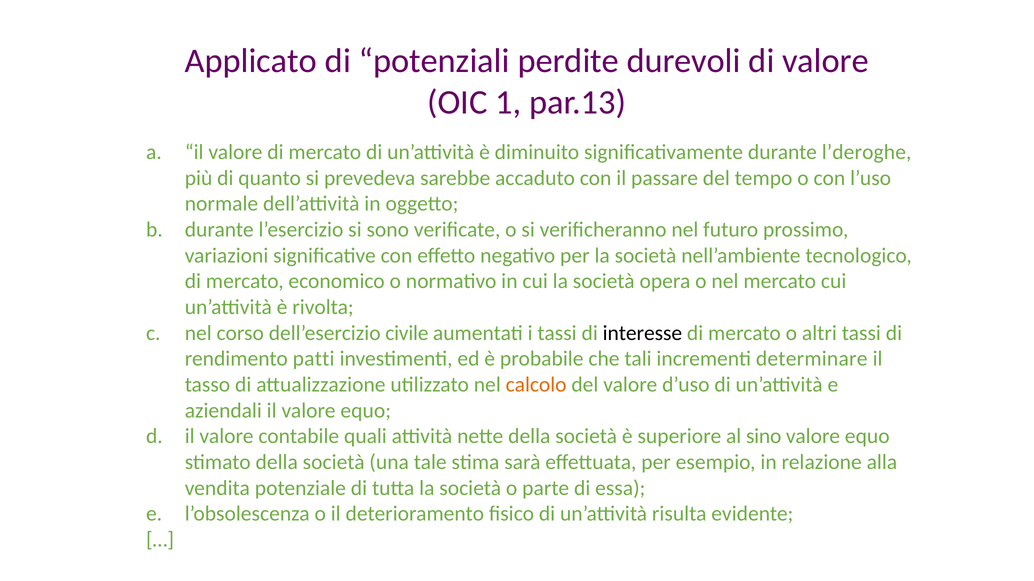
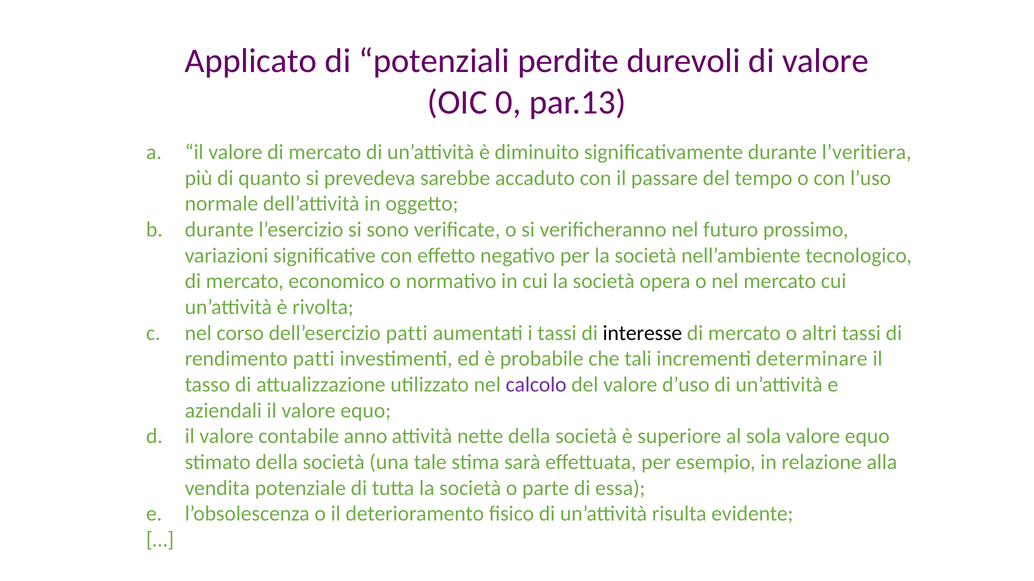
1: 1 -> 0
l’deroghe: l’deroghe -> l’veritiera
dell’esercizio civile: civile -> patti
calcolo colour: orange -> purple
quali: quali -> anno
sino: sino -> sola
